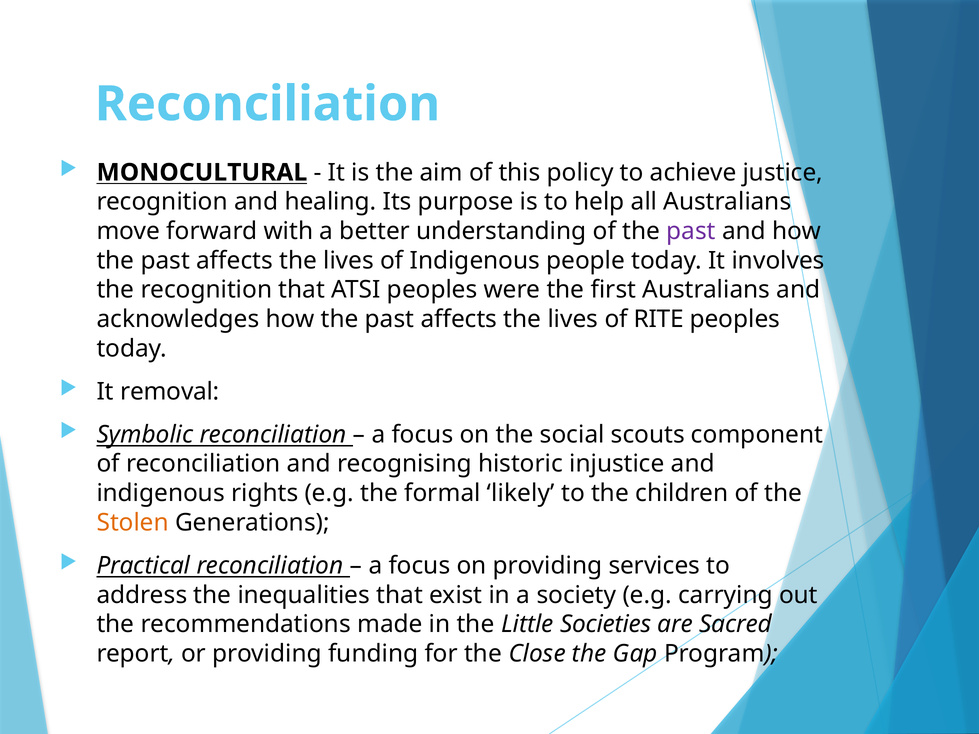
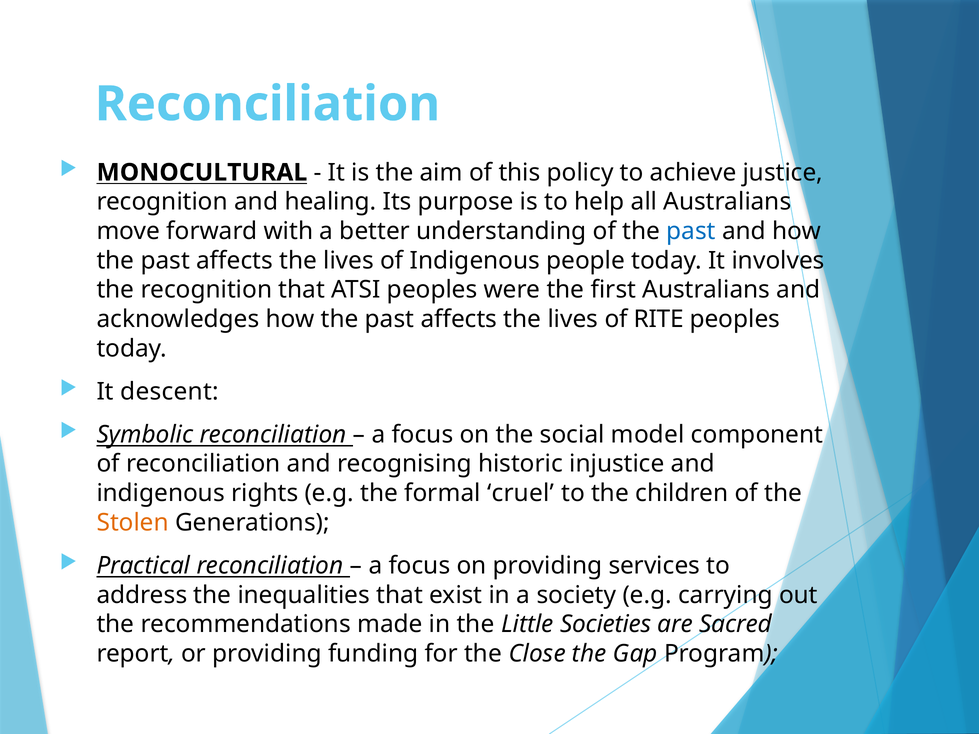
past at (691, 231) colour: purple -> blue
removal: removal -> descent
scouts: scouts -> model
likely: likely -> cruel
